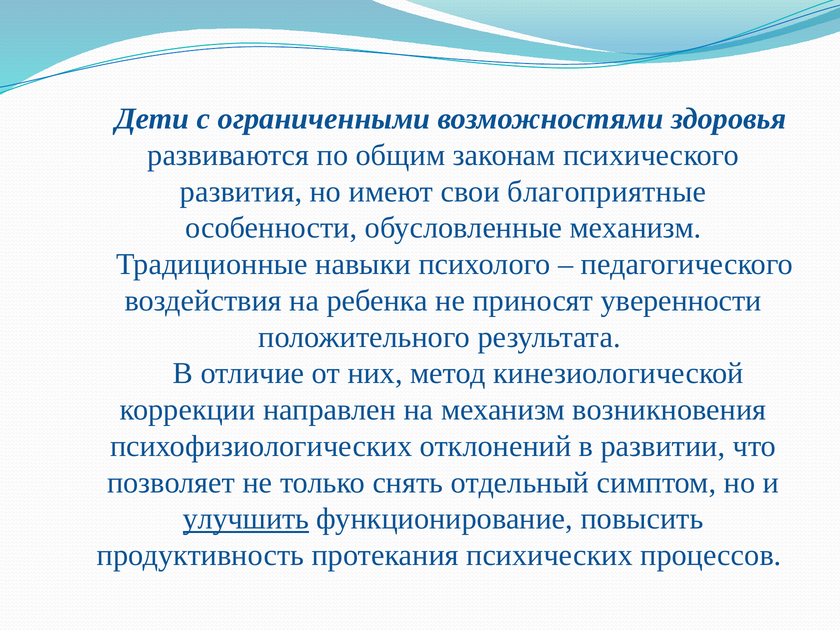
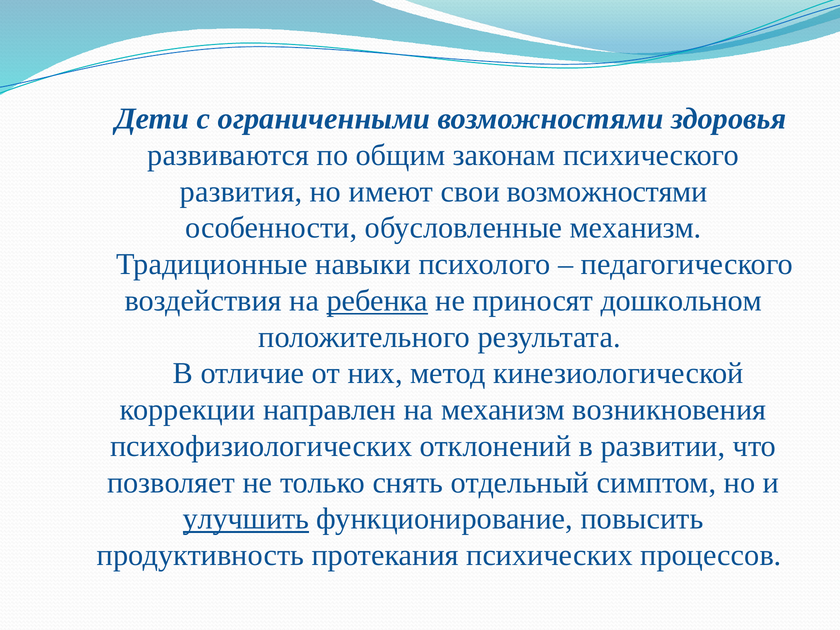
свои благоприятные: благоприятные -> возможностями
ребенка underline: none -> present
уверенности: уверенности -> дошкольном
